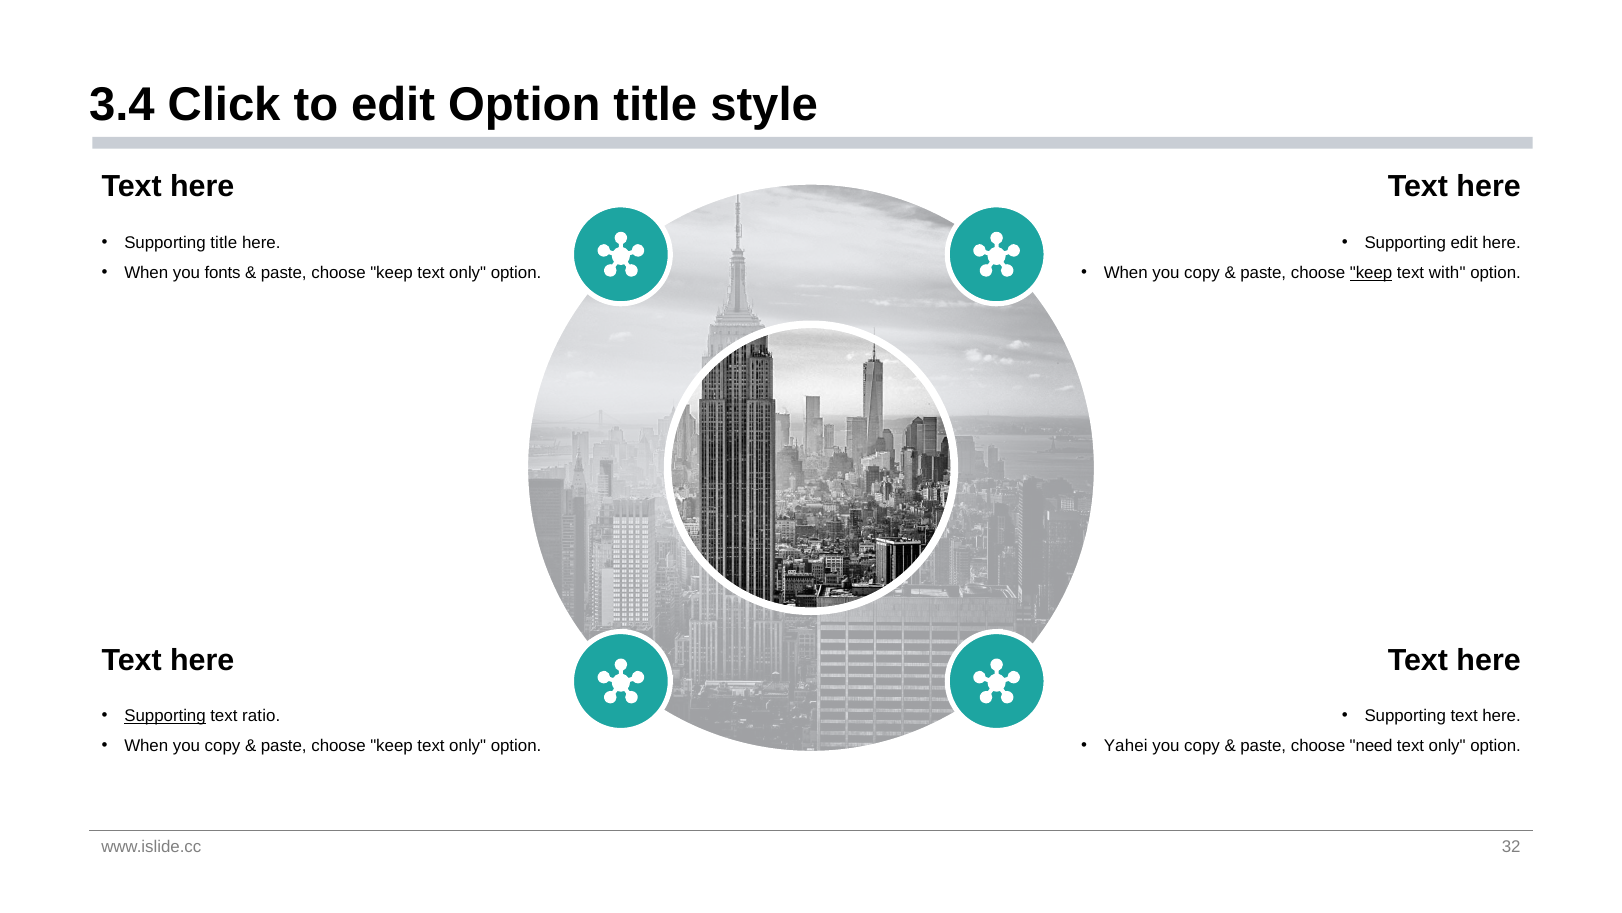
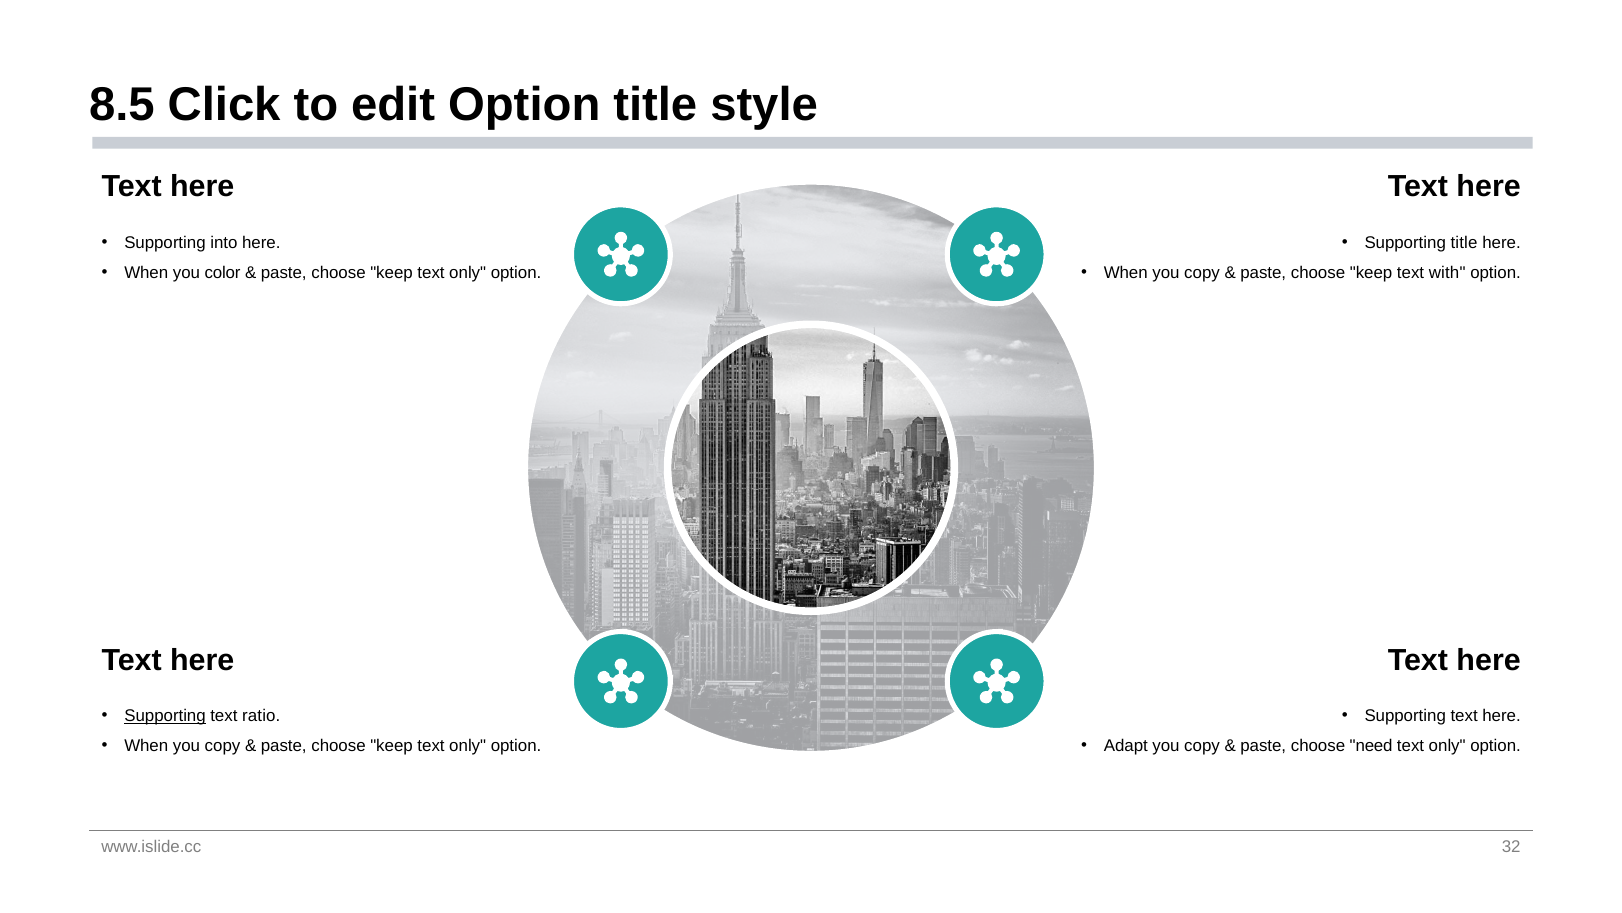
3.4: 3.4 -> 8.5
Supporting title: title -> into
Supporting edit: edit -> title
fonts: fonts -> color
keep at (1371, 273) underline: present -> none
Yahei: Yahei -> Adapt
